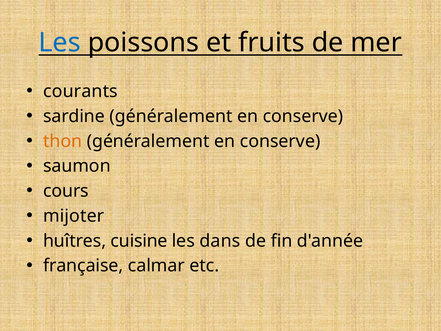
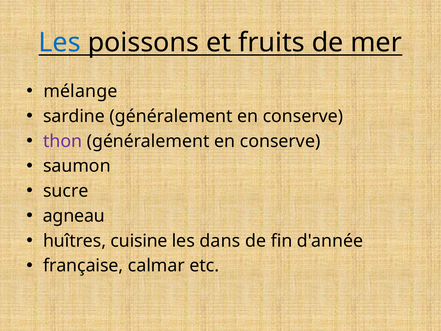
courants: courants -> mélange
thon colour: orange -> purple
cours: cours -> sucre
mijoter: mijoter -> agneau
